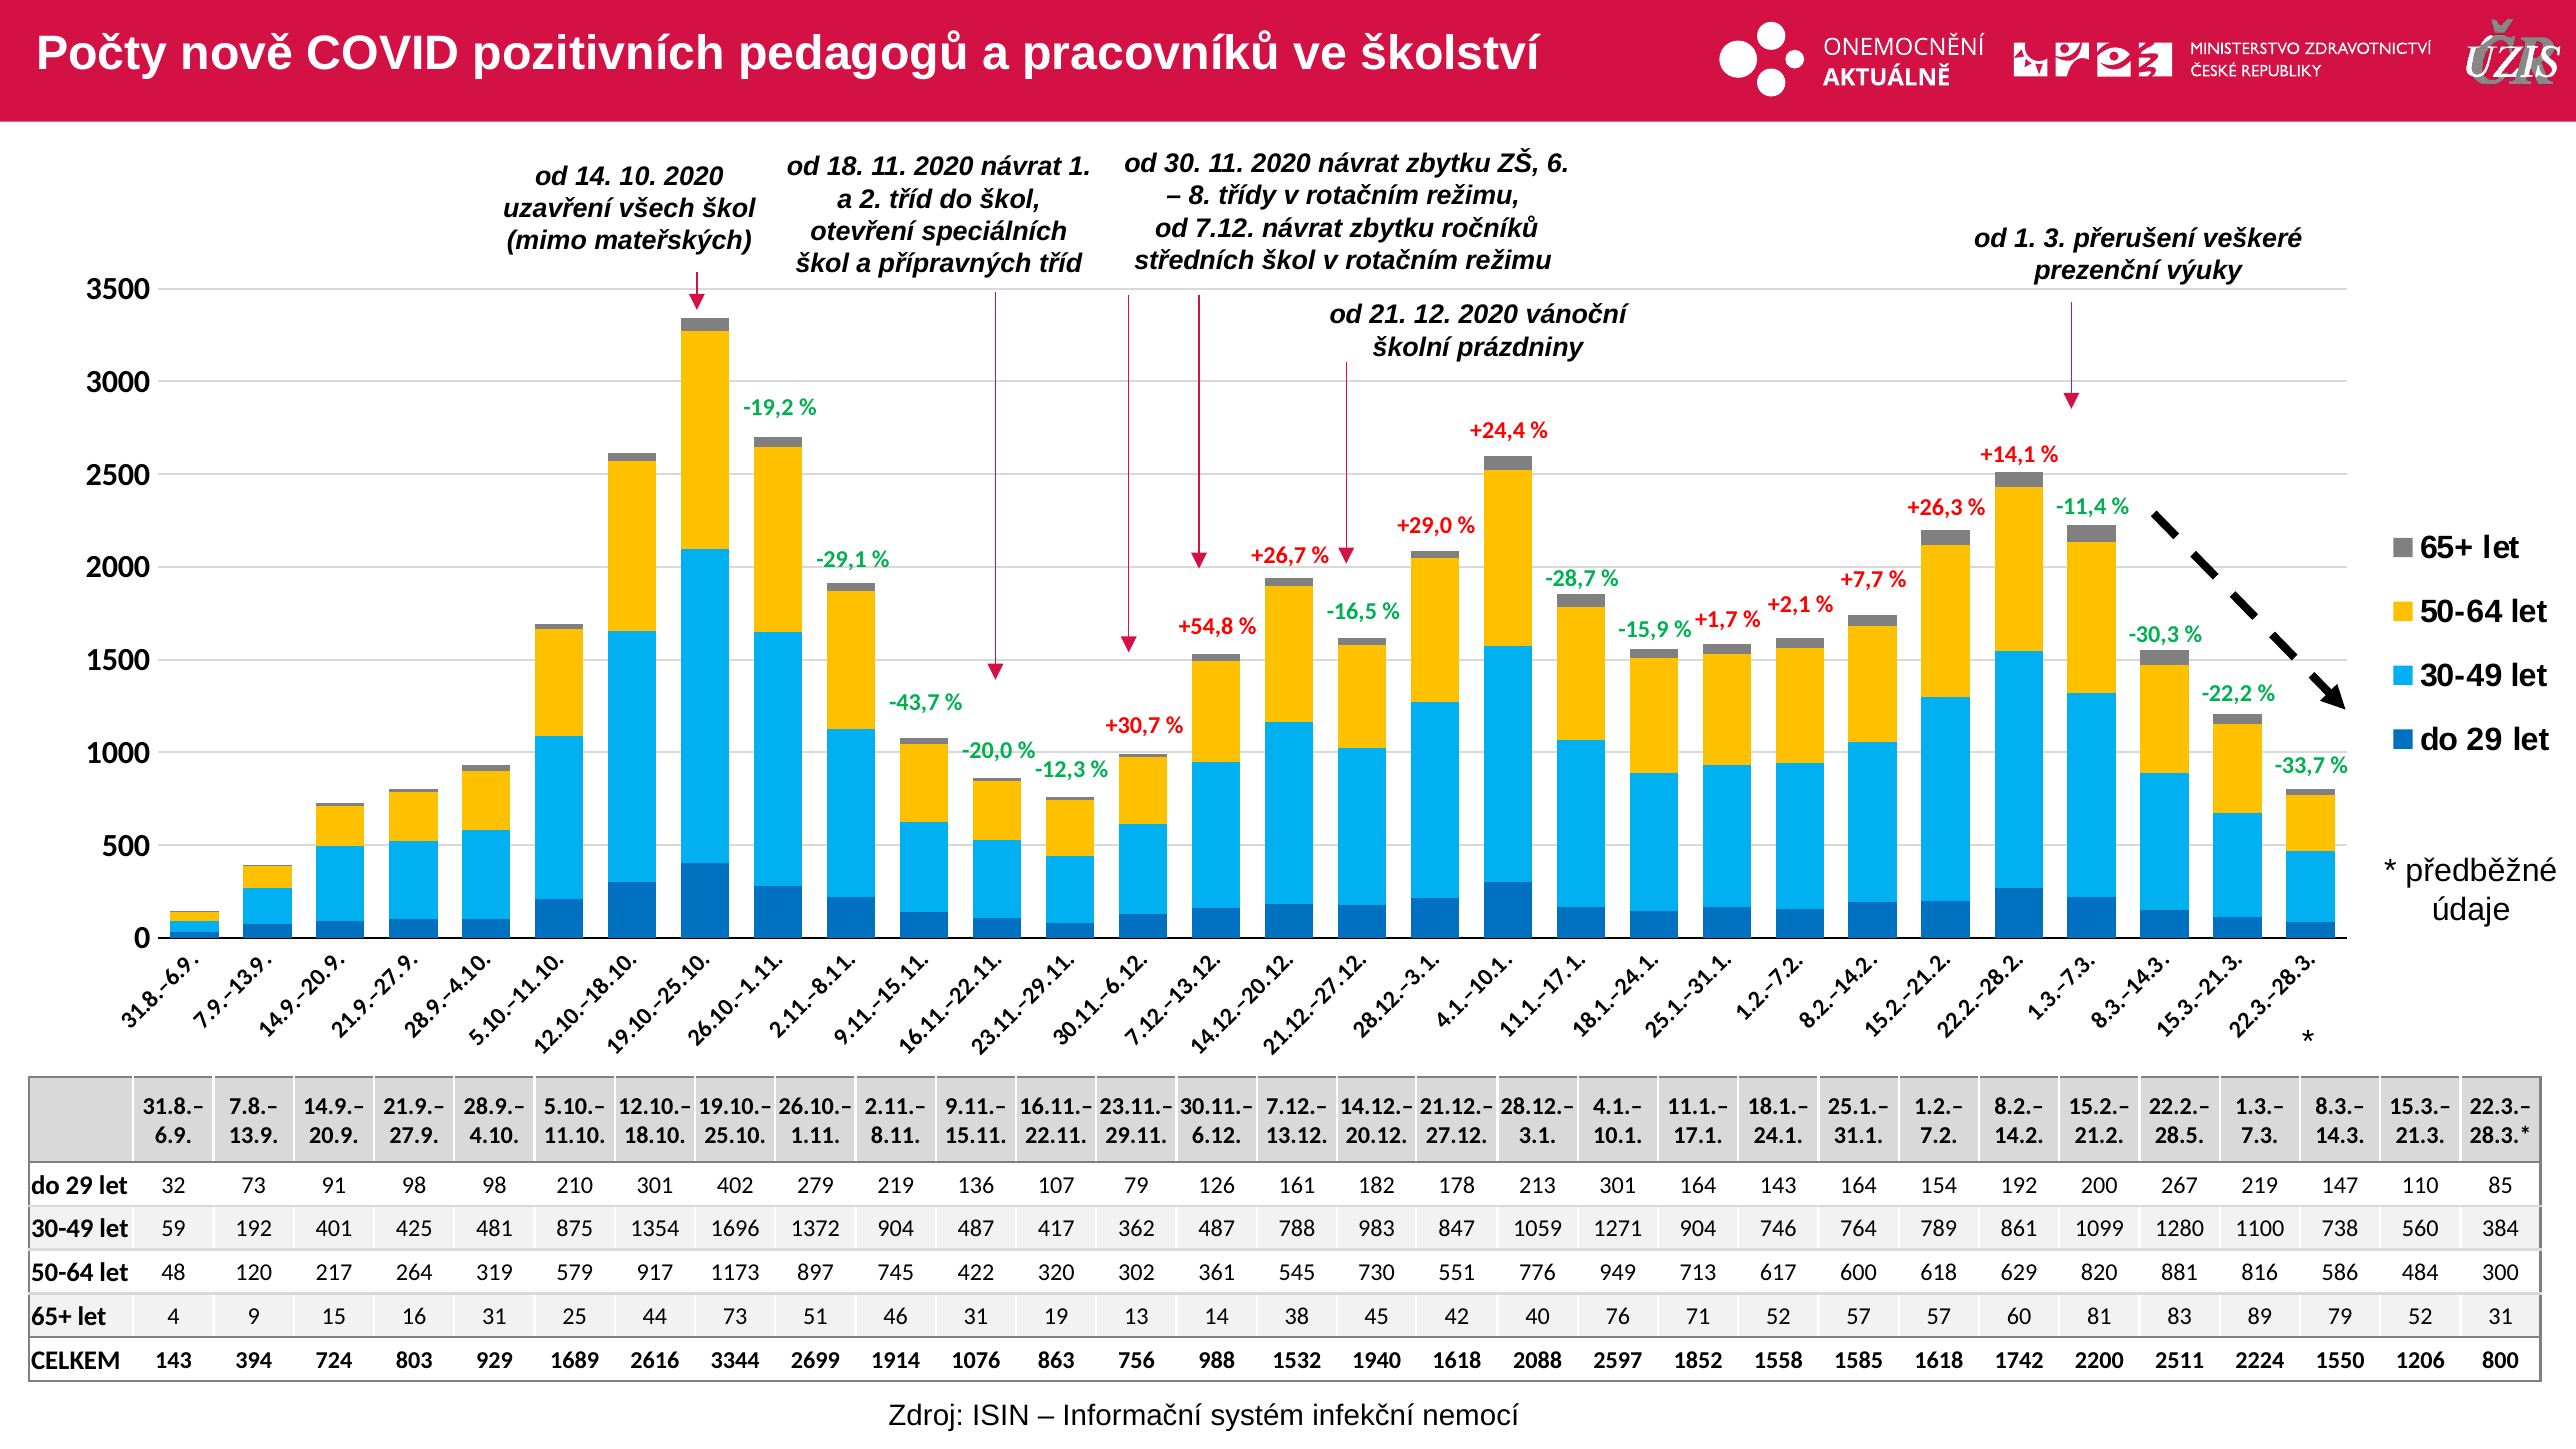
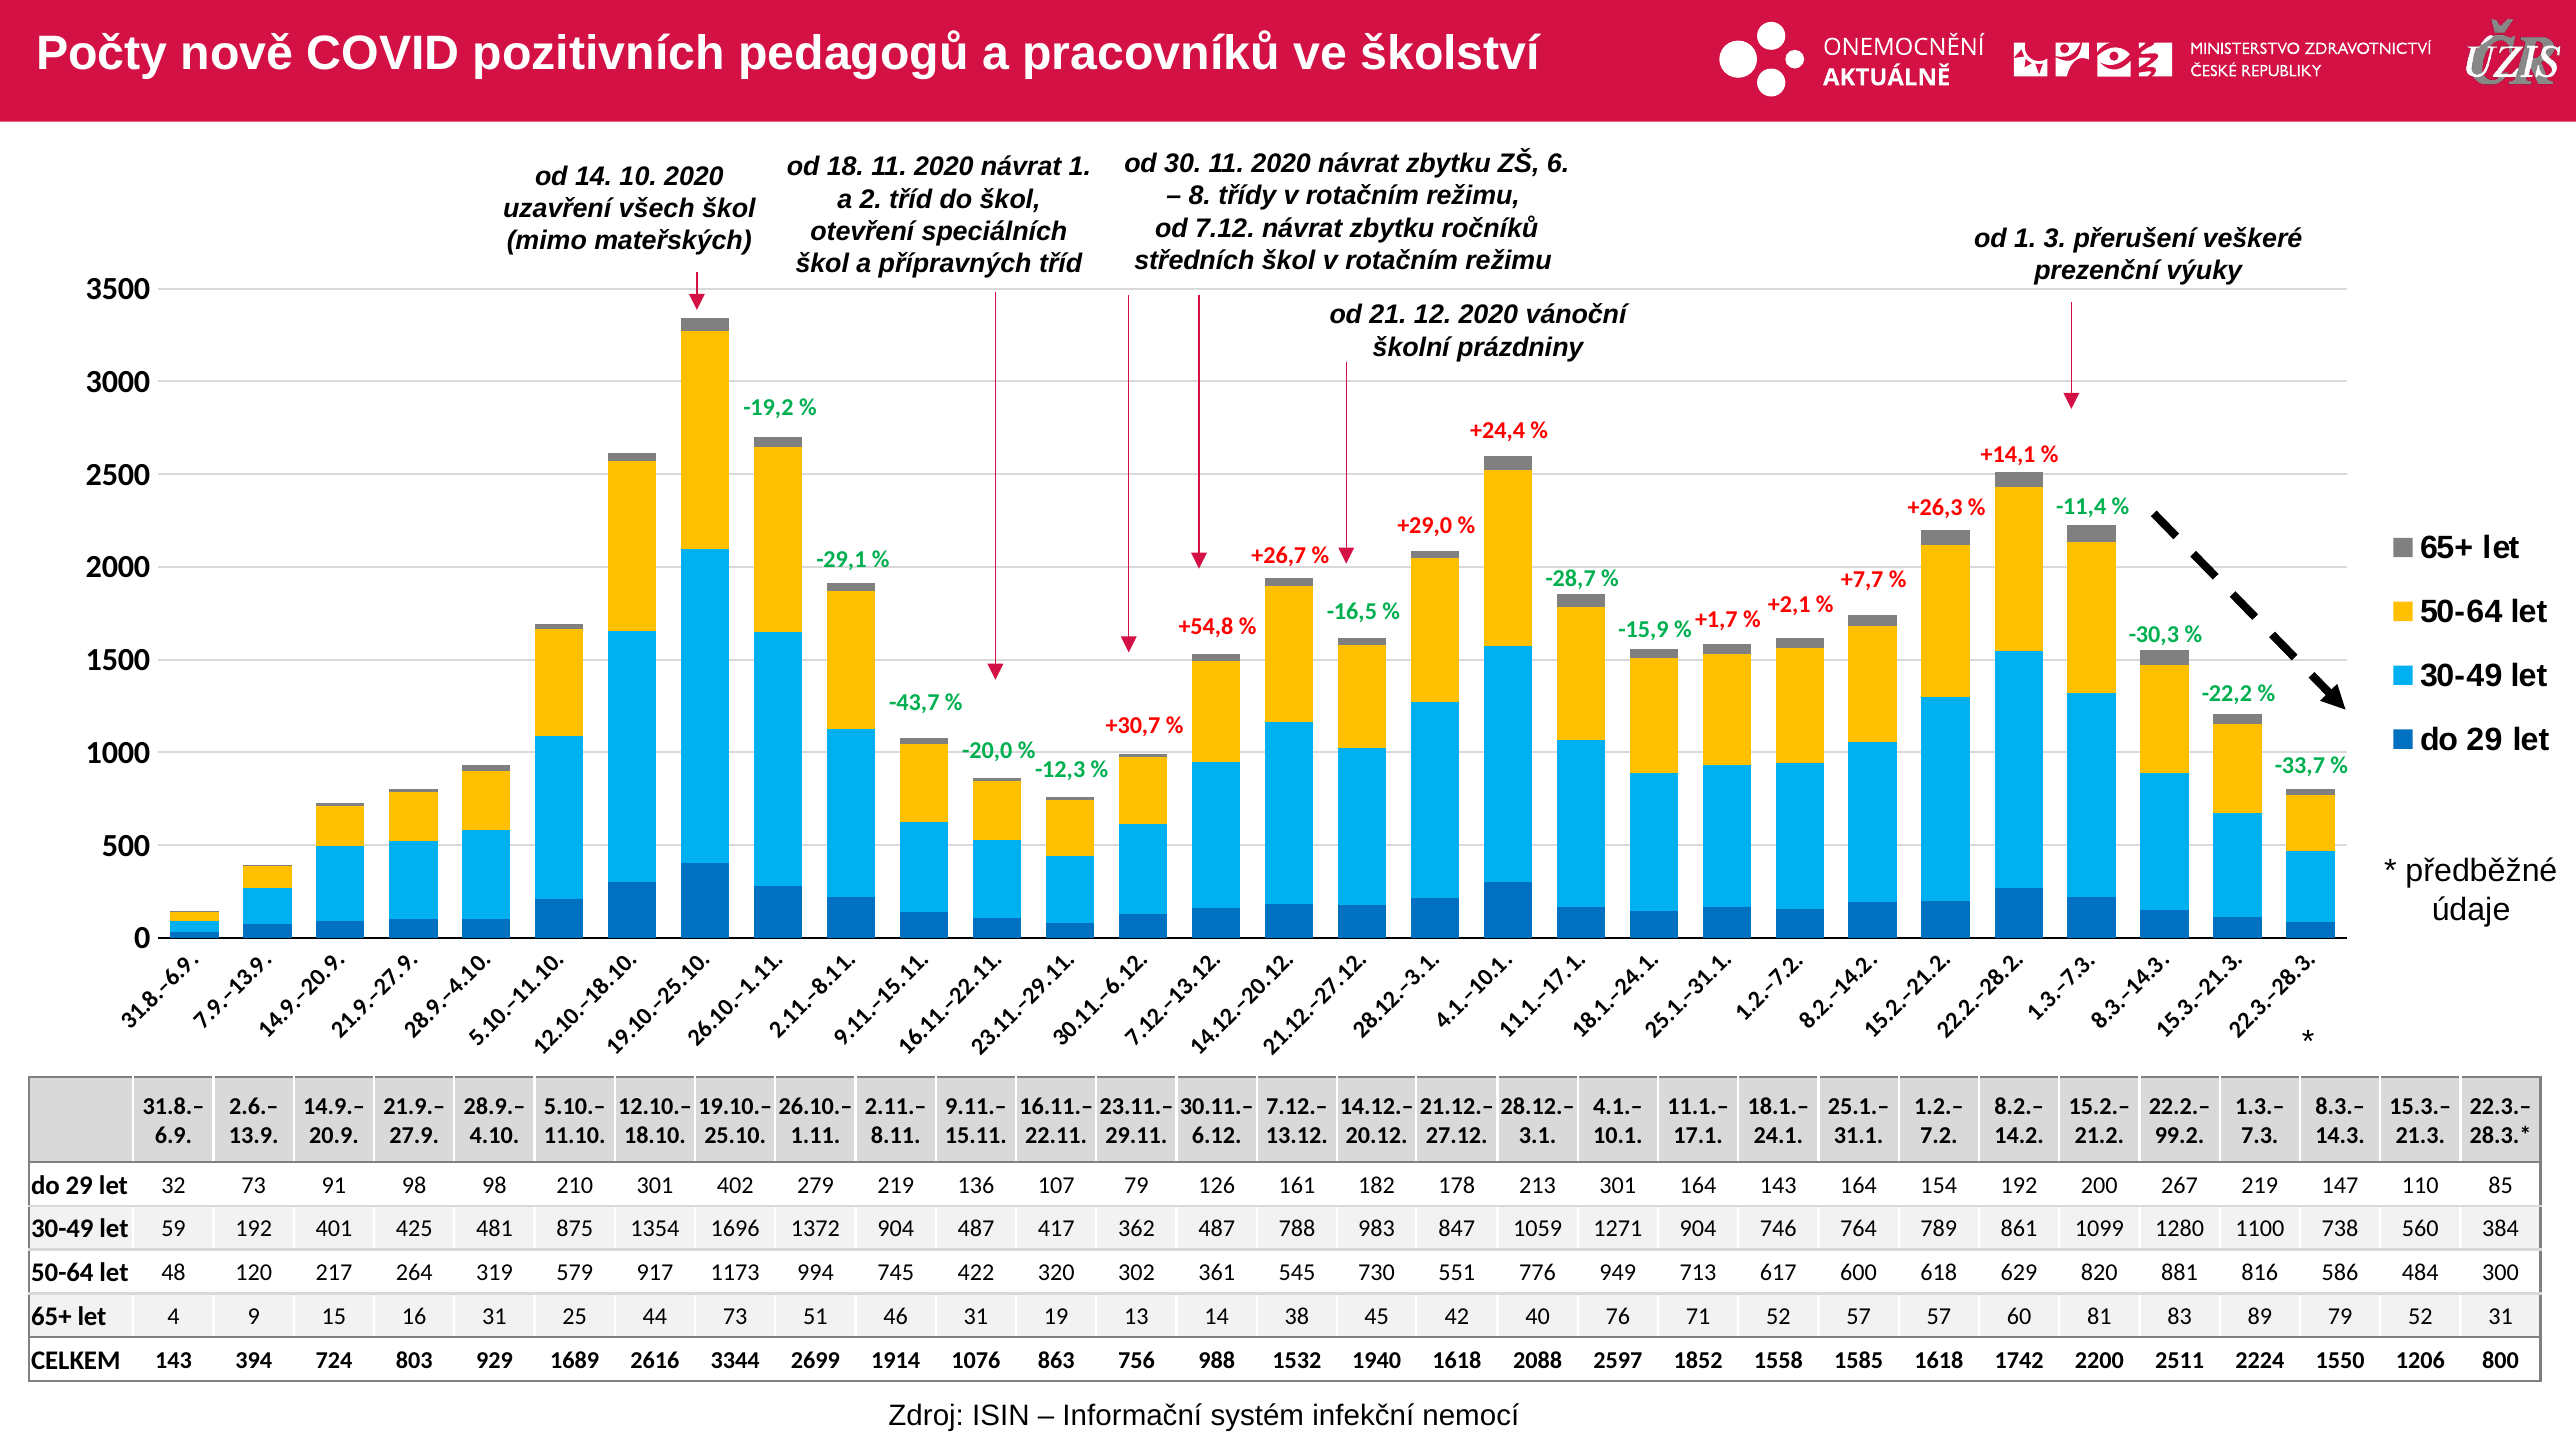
7.8.–: 7.8.– -> 2.6.–
28.5: 28.5 -> 99.2
897: 897 -> 994
